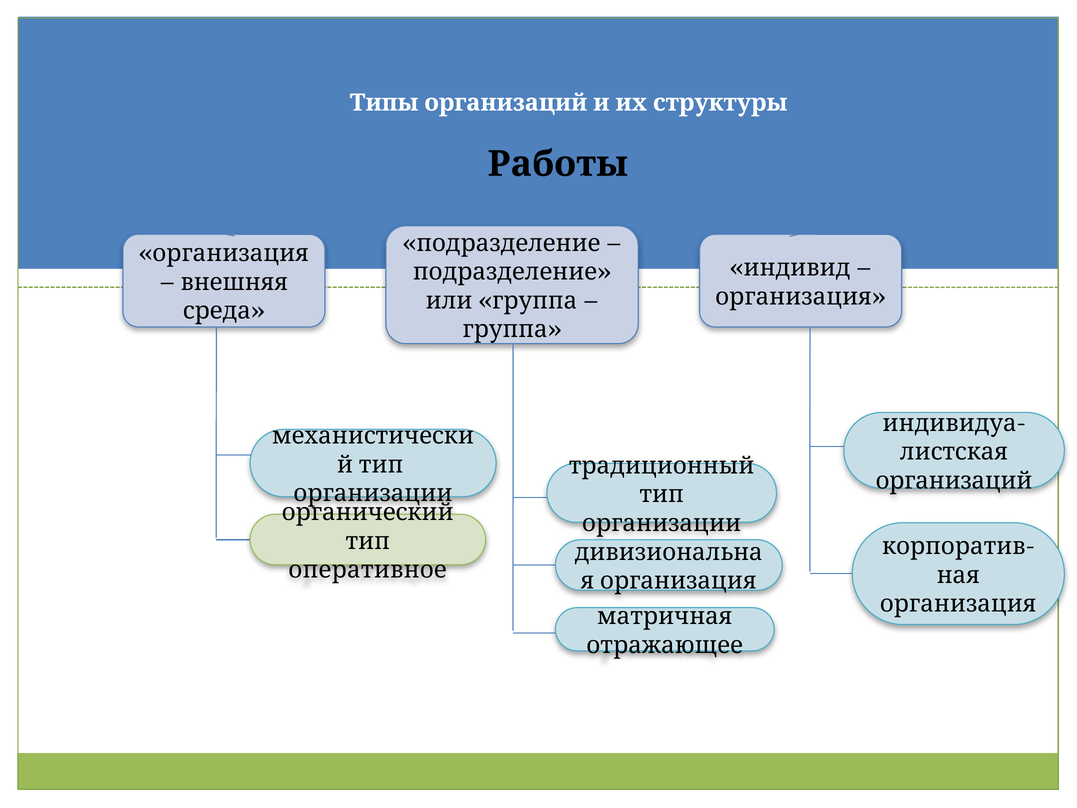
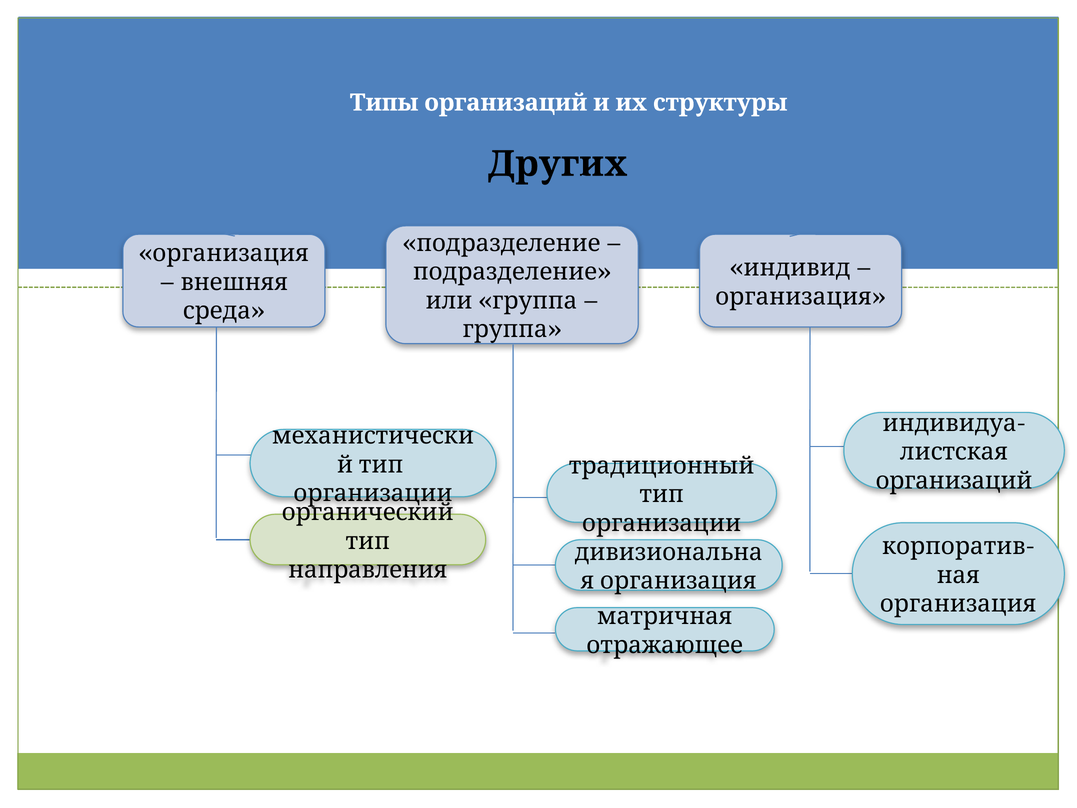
Работы: Работы -> Других
оперативное: оперативное -> направления
